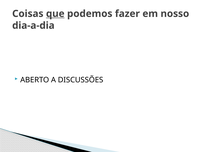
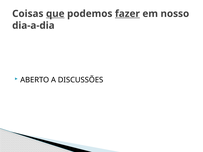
fazer underline: none -> present
